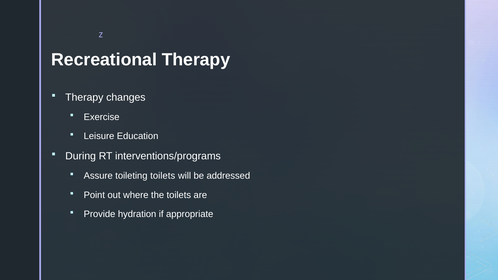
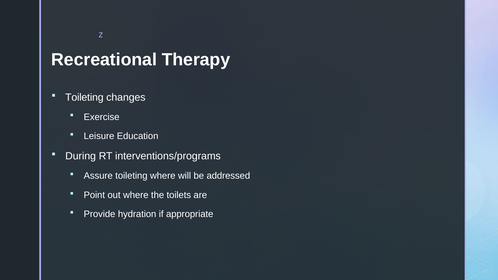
Therapy at (84, 97): Therapy -> Toileting
toileting toilets: toilets -> where
